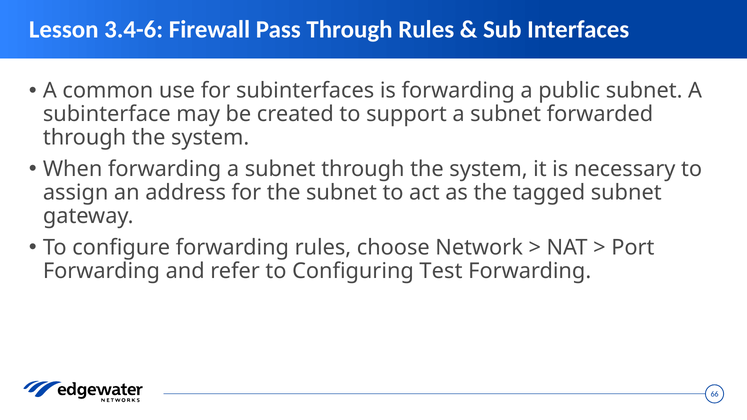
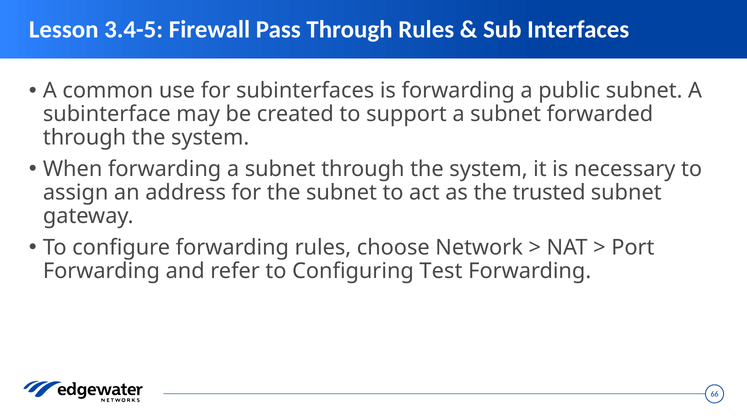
3.4-6: 3.4-6 -> 3.4-5
tagged: tagged -> trusted
